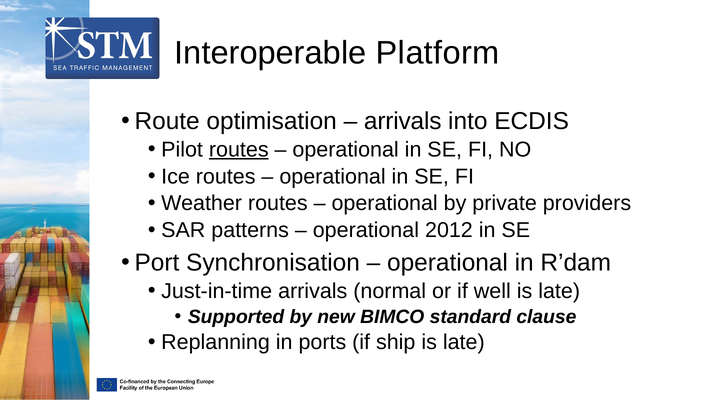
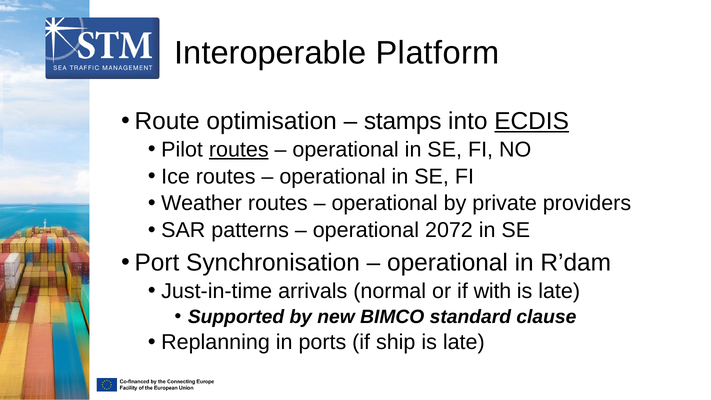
arrivals at (403, 121): arrivals -> stamps
ECDIS underline: none -> present
2012: 2012 -> 2072
well: well -> with
